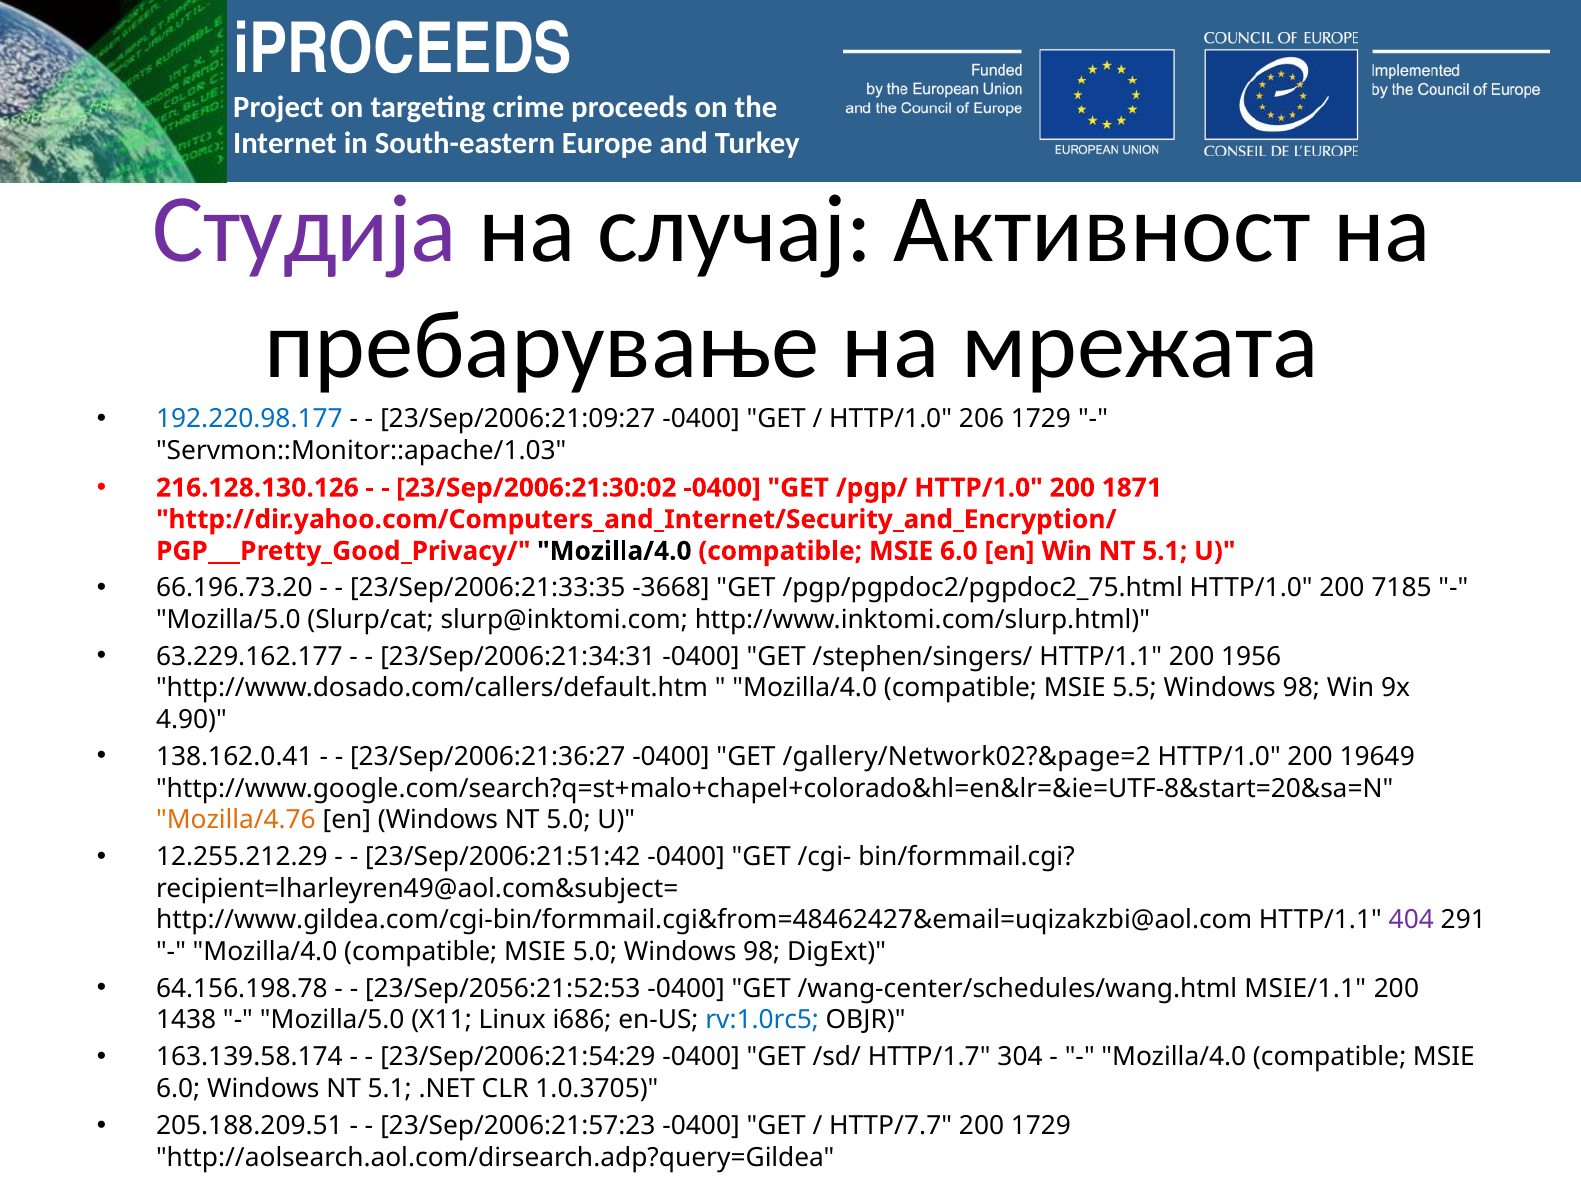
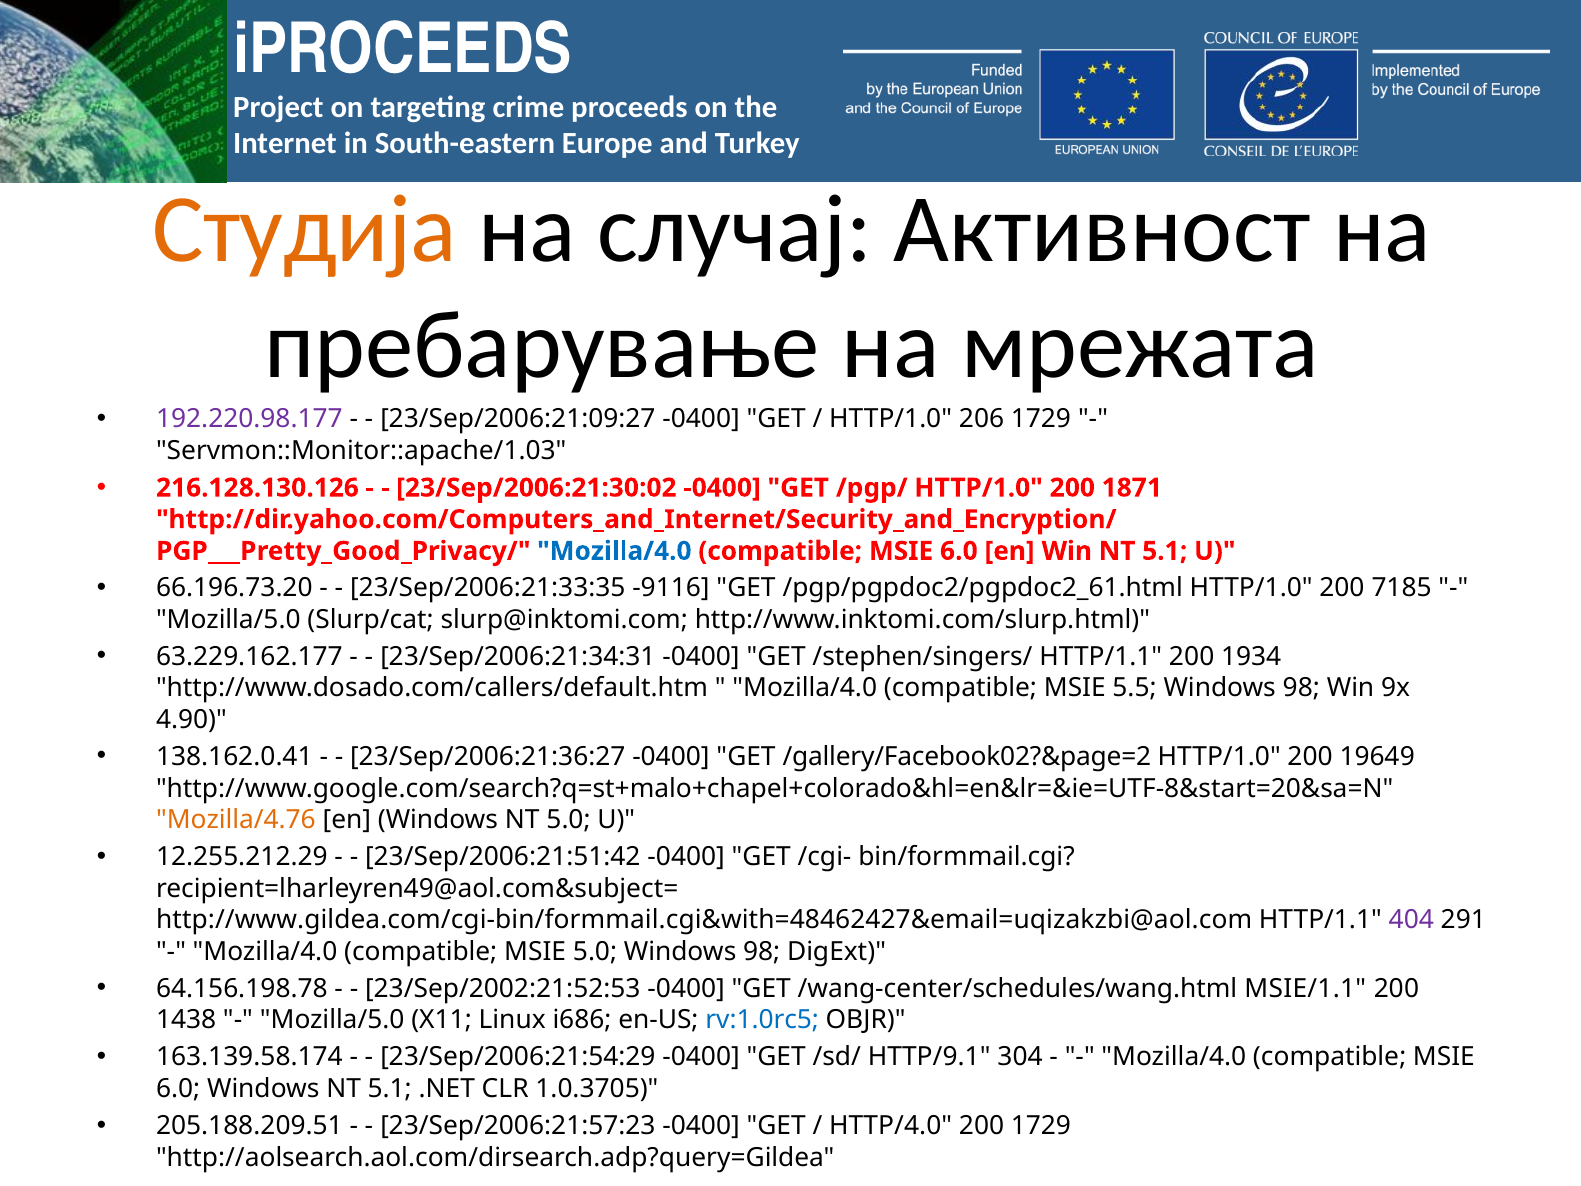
Студија colour: purple -> orange
192.220.98.177 colour: blue -> purple
Mozilla/4.0 at (614, 551) colour: black -> blue
-3668: -3668 -> -9116
/pgp/pgpdoc2/pgpdoc2_75.html: /pgp/pgpdoc2/pgpdoc2_75.html -> /pgp/pgpdoc2/pgpdoc2_61.html
1956: 1956 -> 1934
/gallery/Network02?&page=2: /gallery/Network02?&page=2 -> /gallery/Facebook02?&page=2
http://www.gildea.com/cgi-bin/formmail.cgi&from=48462427&email=uqizakzbi@aol.com: http://www.gildea.com/cgi-bin/formmail.cgi&from=48462427&email=uqizakzbi@aol.com -> http://www.gildea.com/cgi-bin/formmail.cgi&with=48462427&email=uqizakzbi@aol.com
23/Sep/2056:21:52:53: 23/Sep/2056:21:52:53 -> 23/Sep/2002:21:52:53
HTTP/1.7: HTTP/1.7 -> HTTP/9.1
HTTP/7.7: HTTP/7.7 -> HTTP/4.0
